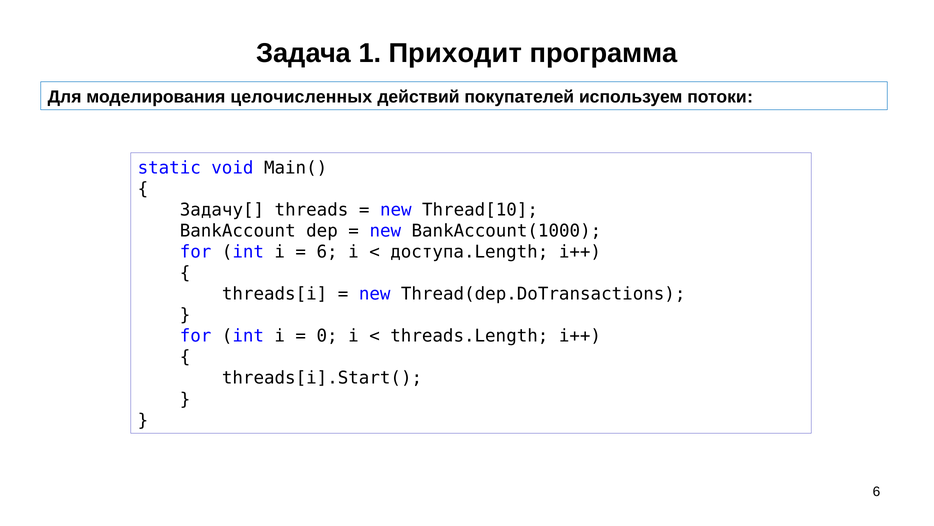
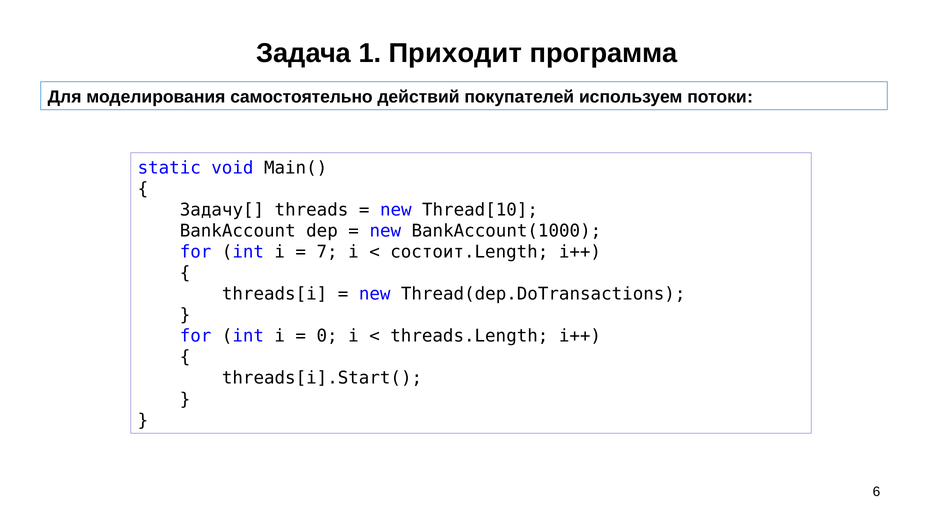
целочисленных: целочисленных -> самостоятельно
6 at (327, 252): 6 -> 7
доступа.Length: доступа.Length -> состоит.Length
